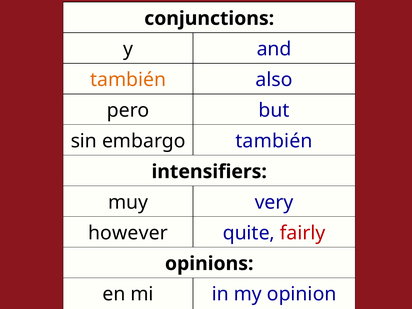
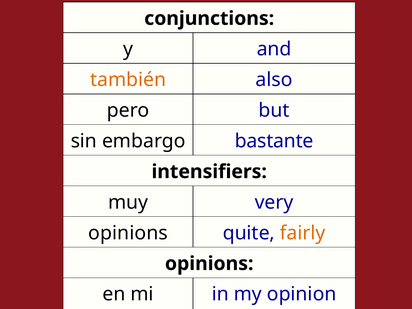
embargo también: también -> bastante
however at (128, 233): however -> opinions
fairly colour: red -> orange
